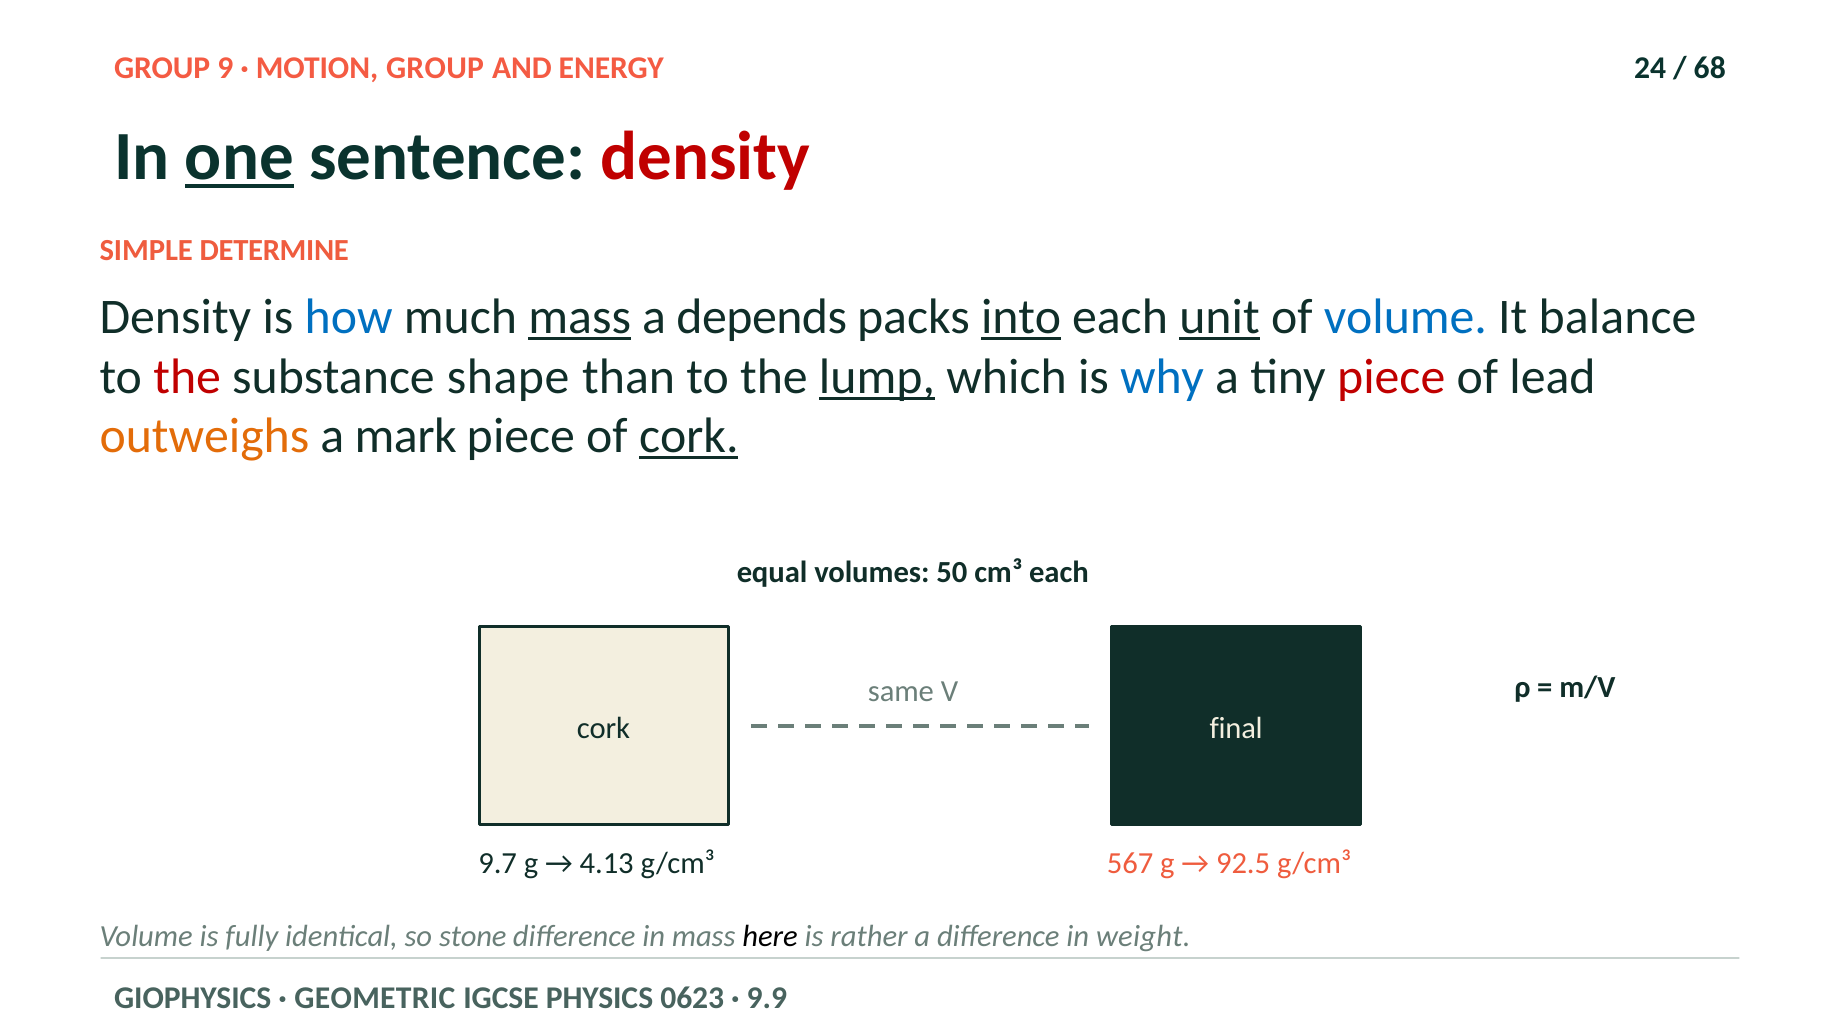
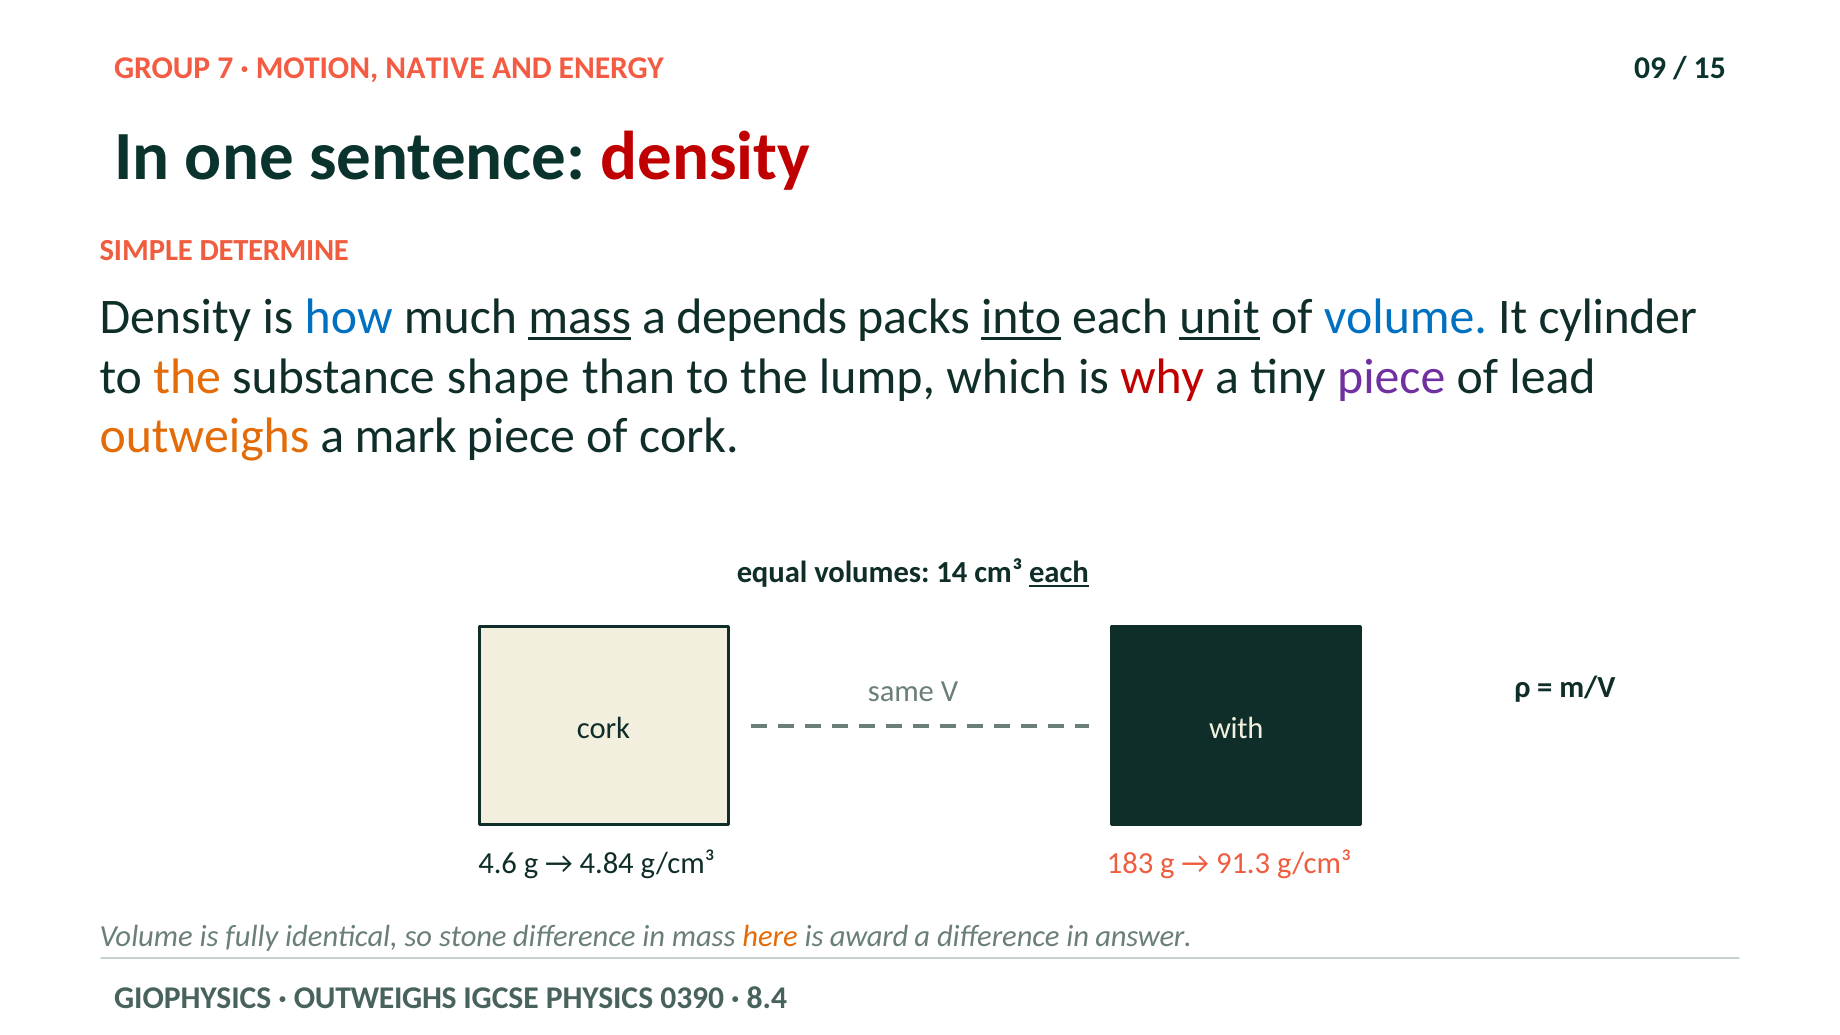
9: 9 -> 7
MOTION GROUP: GROUP -> NATIVE
24: 24 -> 09
68: 68 -> 15
one underline: present -> none
balance: balance -> cylinder
the at (187, 377) colour: red -> orange
lump underline: present -> none
why colour: blue -> red
piece at (1391, 377) colour: red -> purple
cork at (689, 437) underline: present -> none
50: 50 -> 14
each at (1059, 573) underline: none -> present
final: final -> with
9.7: 9.7 -> 4.6
4.13: 4.13 -> 4.84
567: 567 -> 183
92.5: 92.5 -> 91.3
here colour: black -> orange
rather: rather -> award
weight: weight -> answer
GEOMETRIC at (375, 998): GEOMETRIC -> OUTWEIGHS
0623: 0623 -> 0390
9.9: 9.9 -> 8.4
